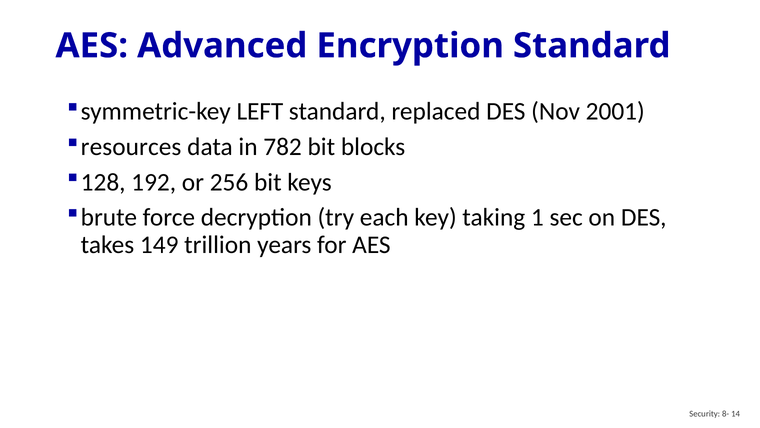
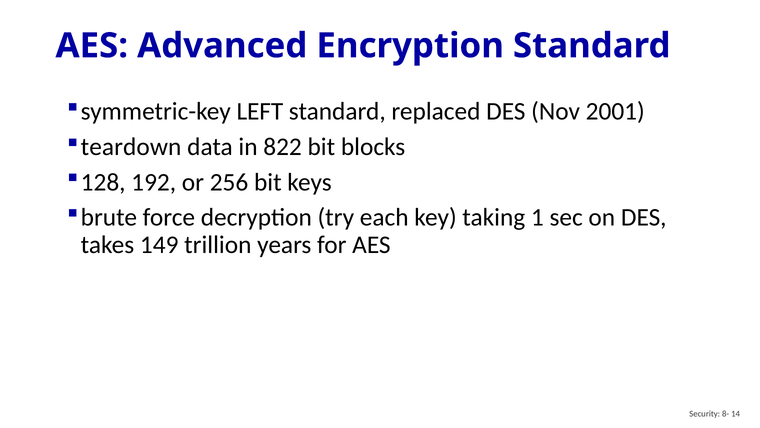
resources: resources -> teardown
782: 782 -> 822
